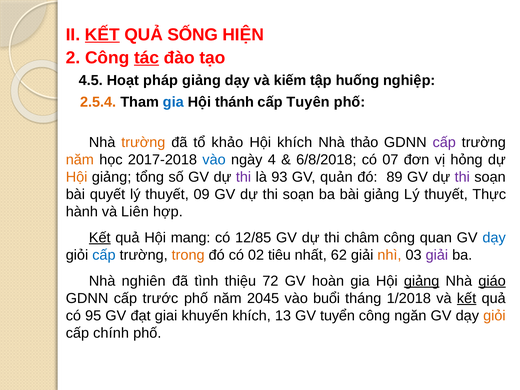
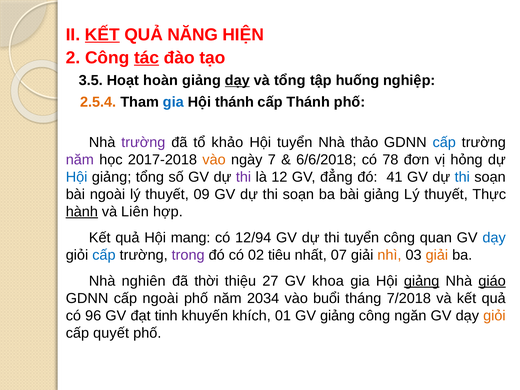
SỐNG: SỐNG -> NĂNG
4.5: 4.5 -> 3.5
pháp: pháp -> hoàn
dạy at (237, 80) underline: none -> present
và kiếm: kiếm -> tổng
cấp Tuyên: Tuyên -> Thánh
trường at (143, 142) colour: orange -> purple
Hội khích: khích -> tuyển
cấp at (444, 142) colour: purple -> blue
năm at (80, 160) colour: orange -> purple
vào at (214, 160) colour: blue -> orange
4: 4 -> 7
6/8/2018: 6/8/2018 -> 6/6/2018
07: 07 -> 78
Hội at (77, 177) colour: orange -> blue
93: 93 -> 12
quản: quản -> đẳng
89: 89 -> 41
thi at (462, 177) colour: purple -> blue
bài quyết: quyết -> ngoài
hành underline: none -> present
Kết at (100, 238) underline: present -> none
12/85: 12/85 -> 12/94
thi châm: châm -> tuyển
trong colour: orange -> purple
62: 62 -> 07
giải at (437, 255) colour: purple -> orange
tình: tình -> thời
72: 72 -> 27
hoàn: hoàn -> khoa
cấp trước: trước -> ngoài
2045: 2045 -> 2034
1/2018: 1/2018 -> 7/2018
kết at (467, 298) underline: present -> none
95: 95 -> 96
giai: giai -> tinh
13: 13 -> 01
GV tuyển: tuyển -> giảng
chính: chính -> quyết
